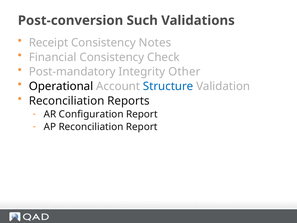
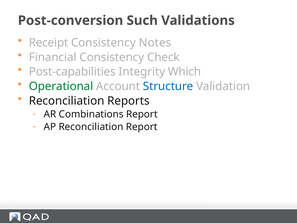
Post-mandatory: Post-mandatory -> Post-capabilities
Other: Other -> Which
Operational colour: black -> green
Configuration: Configuration -> Combinations
